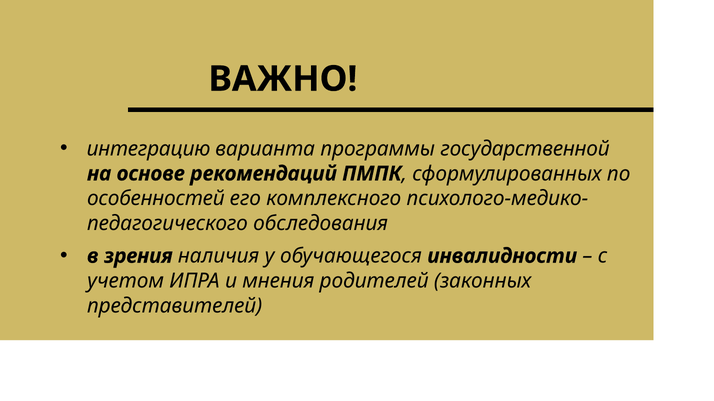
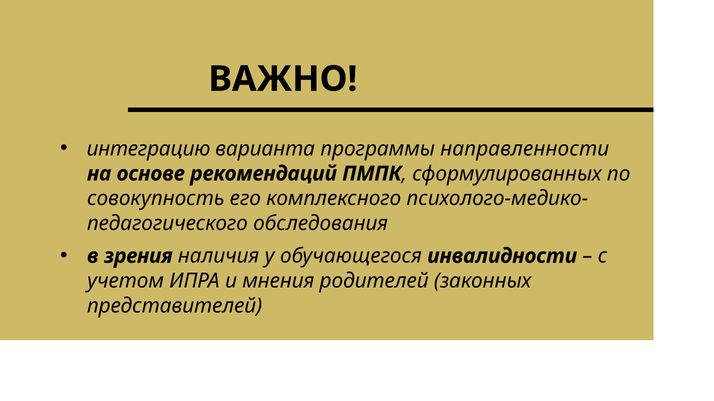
государственной: государственной -> направленности
особенностей: особенностей -> совокупность
